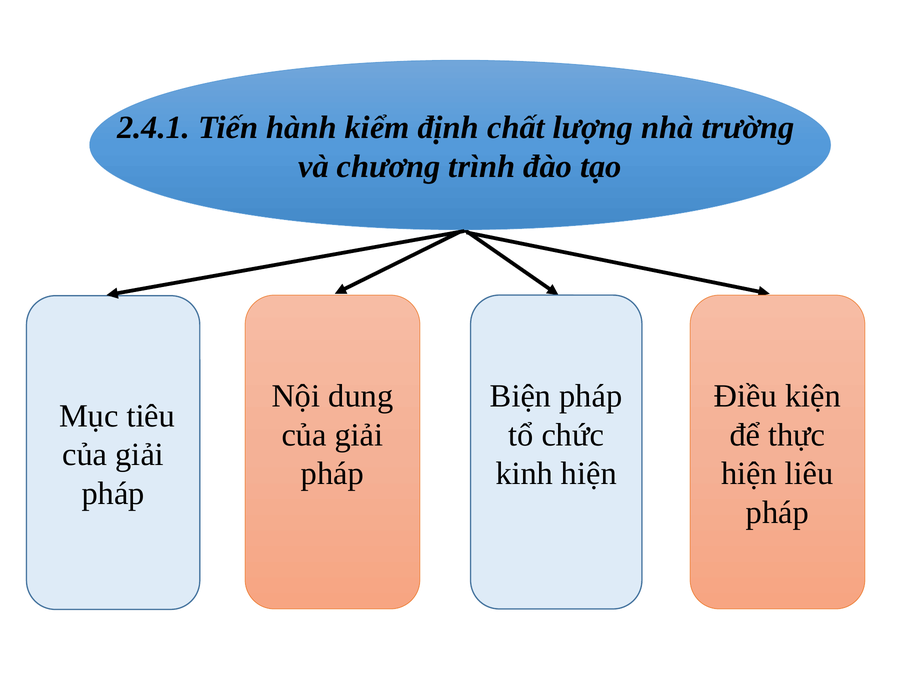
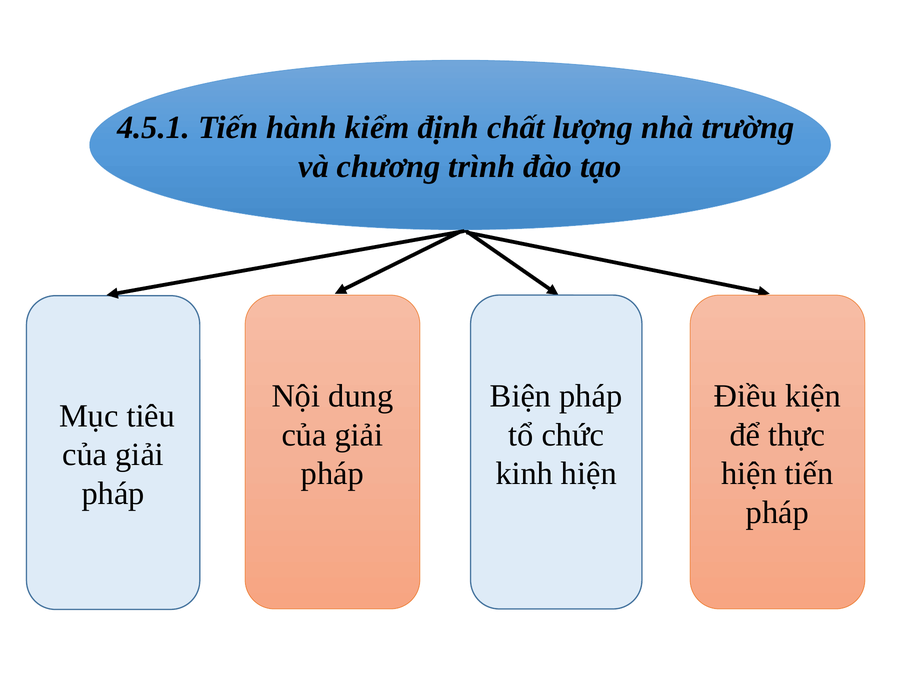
2.4.1: 2.4.1 -> 4.5.1
hiện liêu: liêu -> tiến
